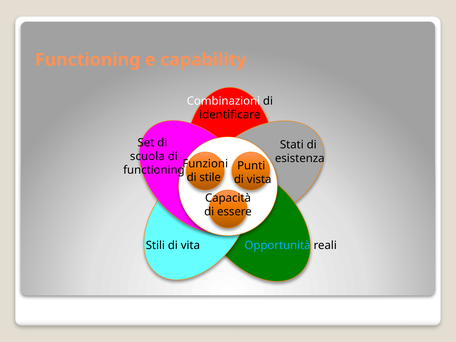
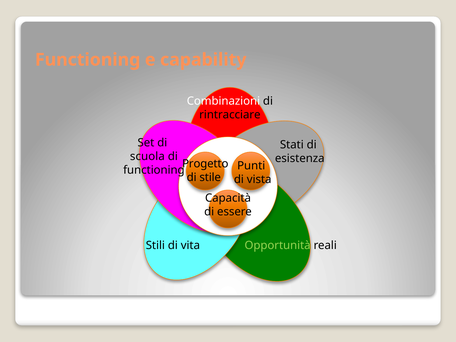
identificare: identificare -> rintracciare
Funzioni: Funzioni -> Progetto
Opportunità colour: light blue -> light green
